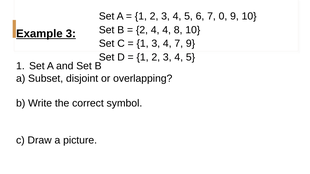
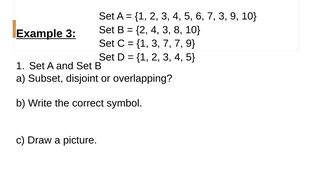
7 0: 0 -> 3
4 4: 4 -> 3
1 3 4: 4 -> 7
